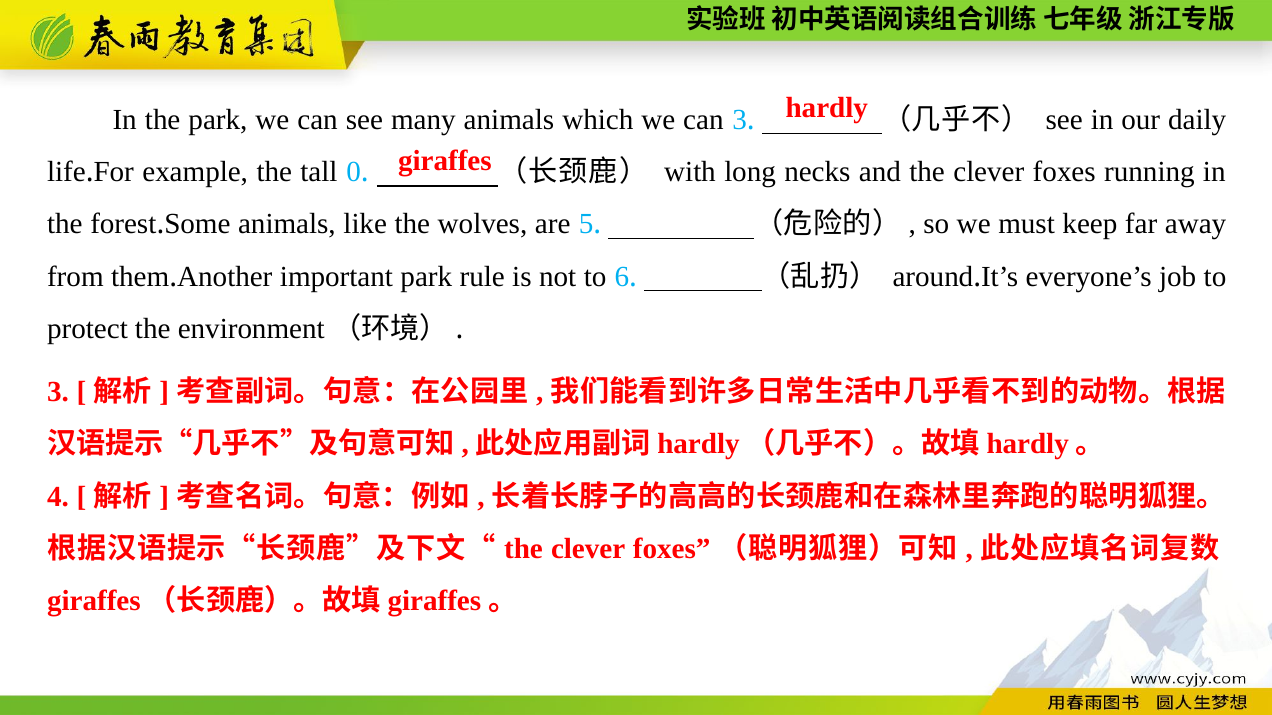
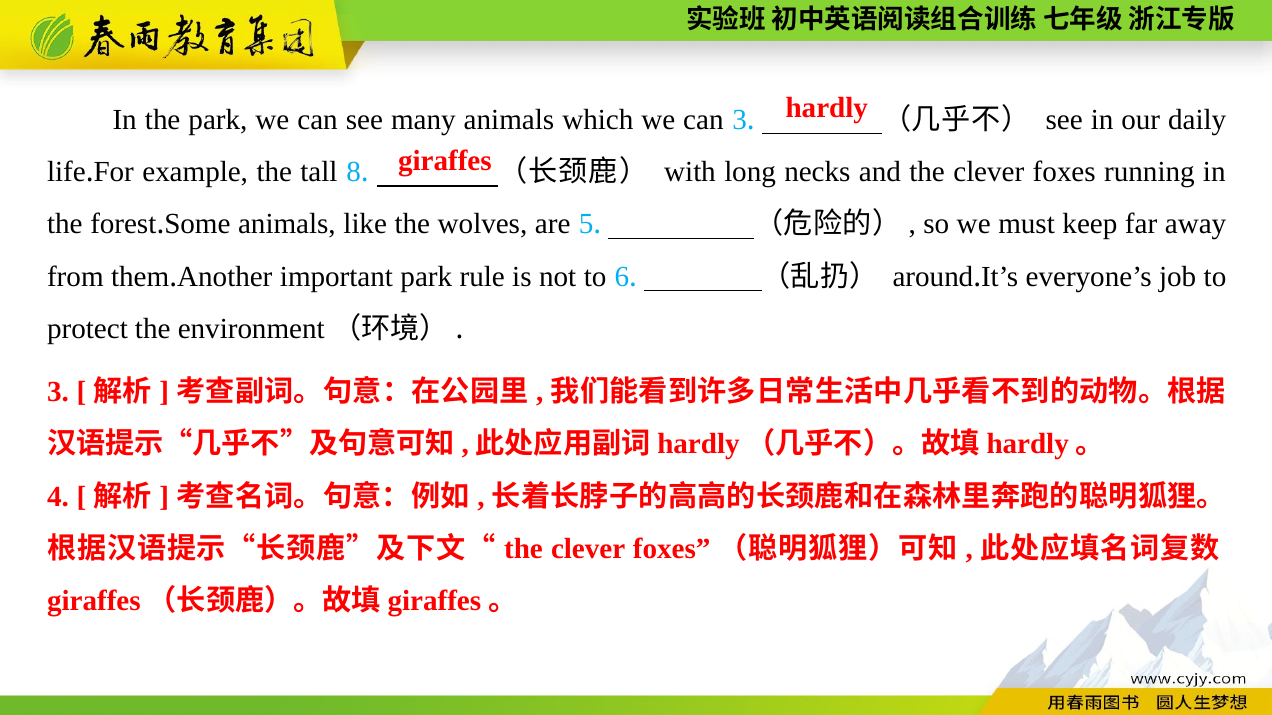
0: 0 -> 8
